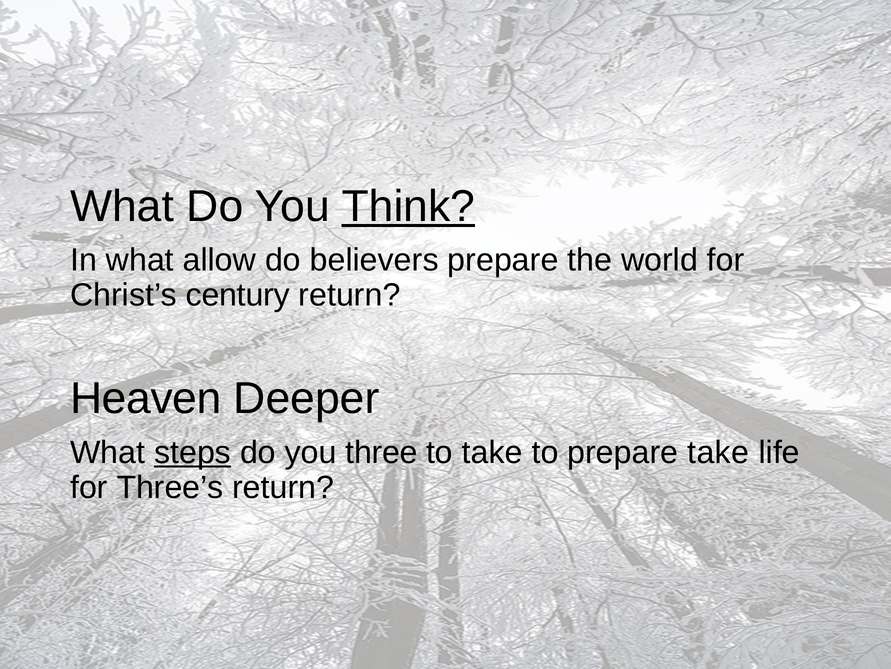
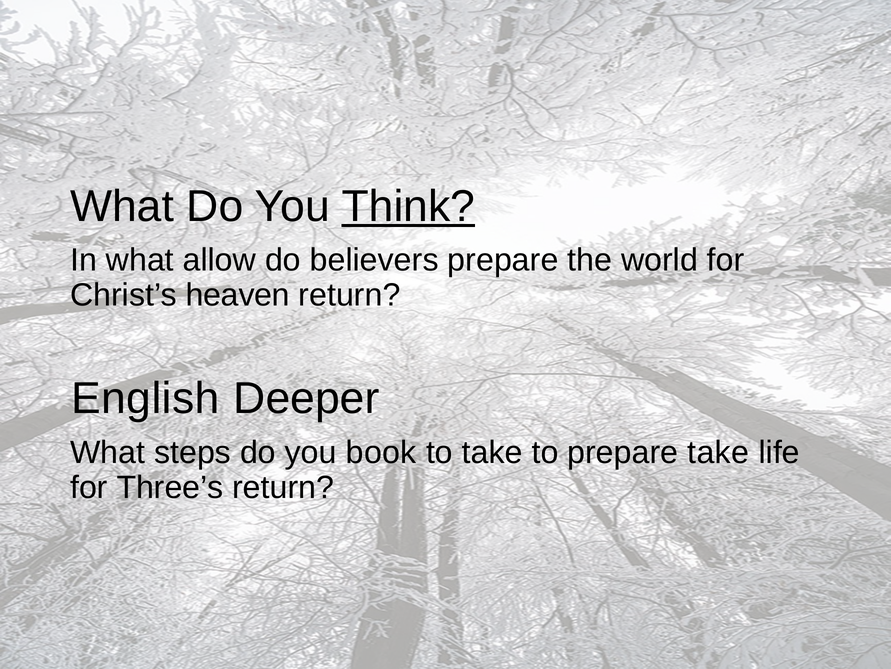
century: century -> heaven
Heaven: Heaven -> English
steps underline: present -> none
three: three -> book
